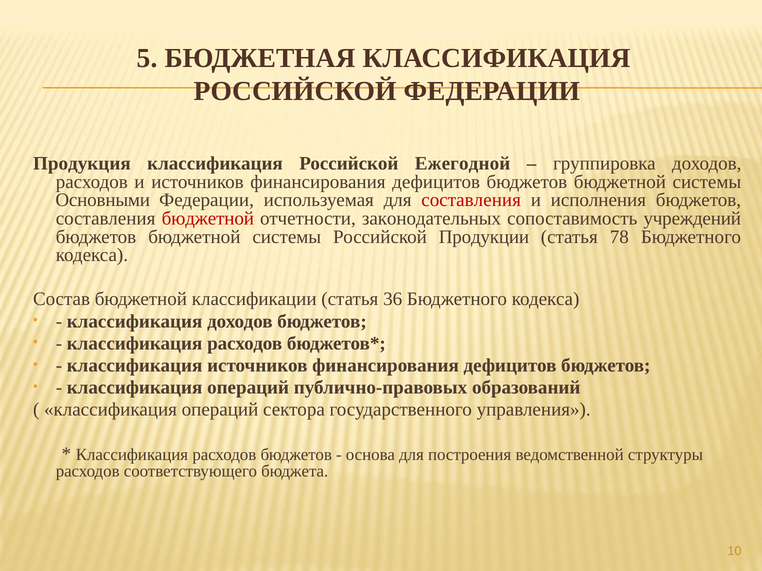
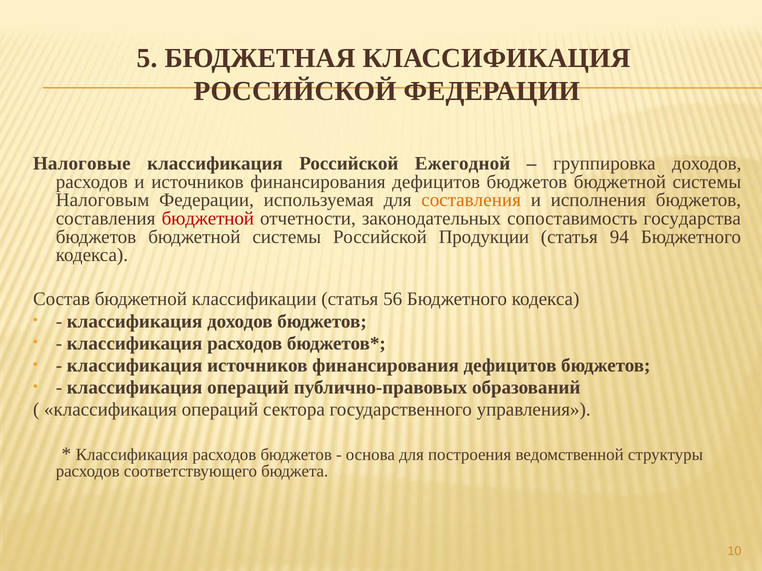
Продукция: Продукция -> Налоговые
Основными: Основными -> Налоговым
составления at (471, 200) colour: red -> orange
учреждений: учреждений -> государства
78: 78 -> 94
36: 36 -> 56
